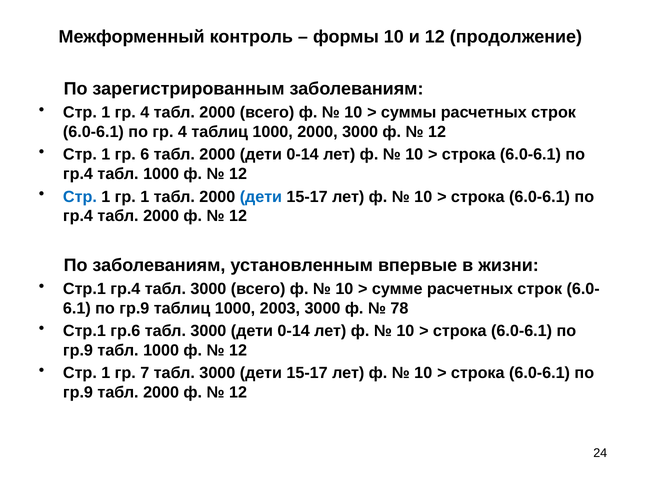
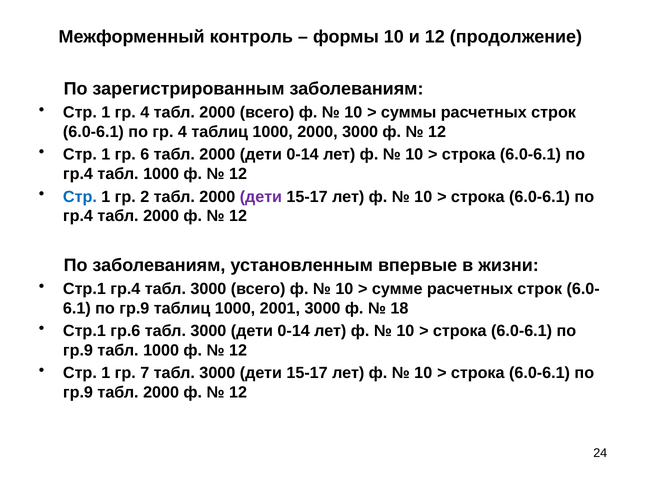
гр 1: 1 -> 2
дети at (261, 196) colour: blue -> purple
2003: 2003 -> 2001
78: 78 -> 18
